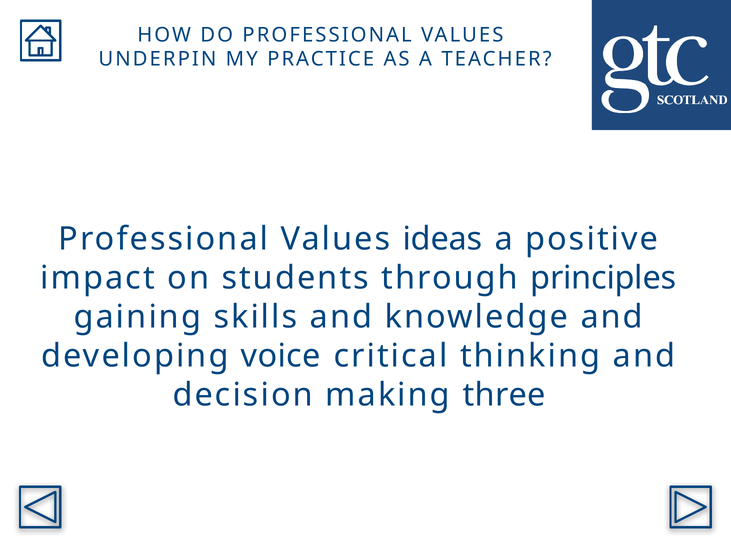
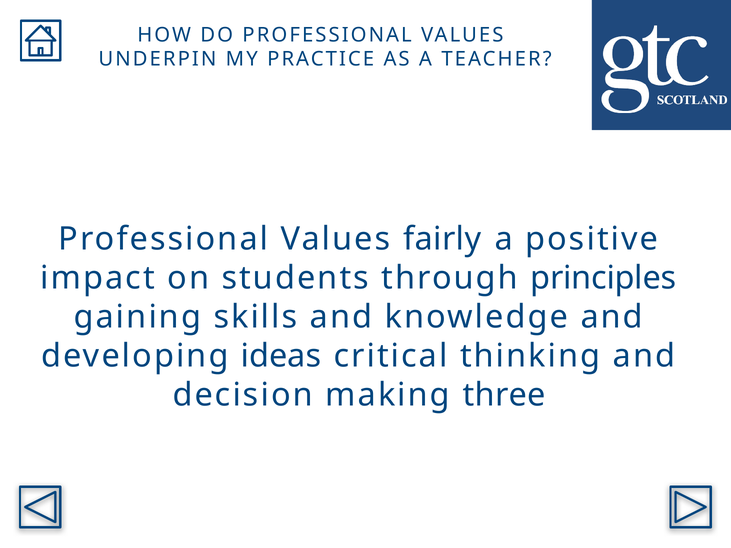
ideas: ideas -> fairly
voice: voice -> ideas
